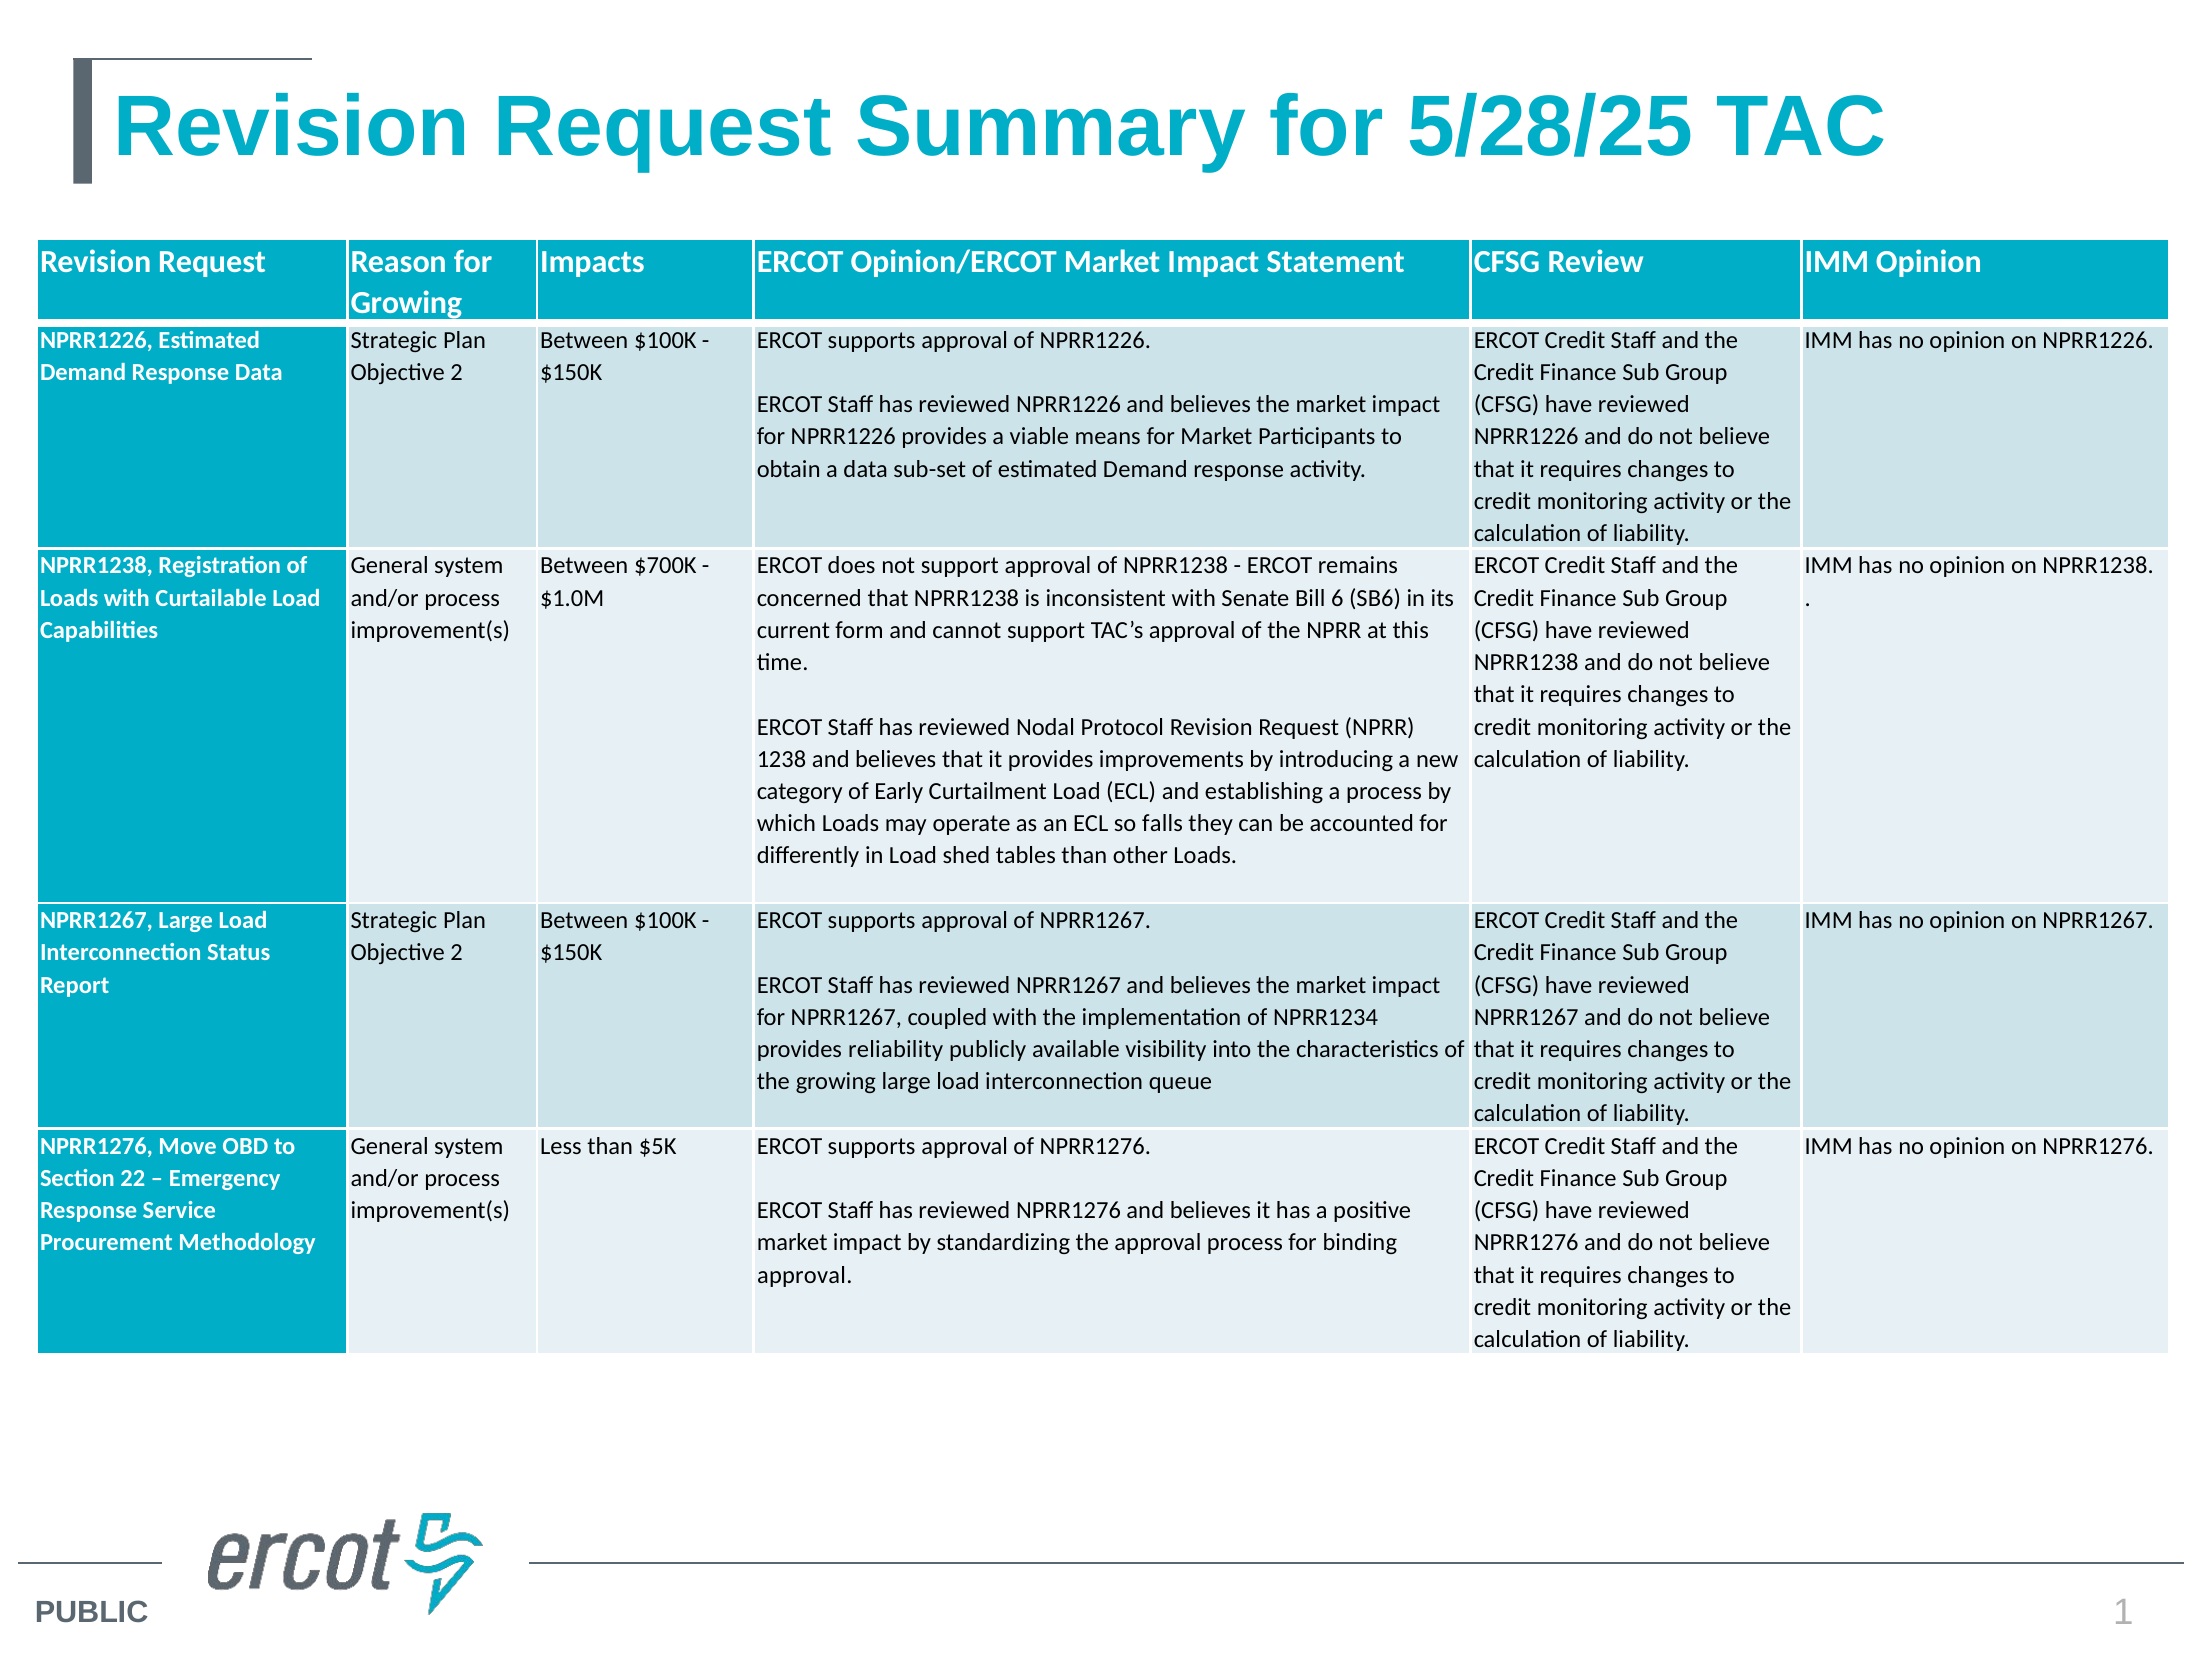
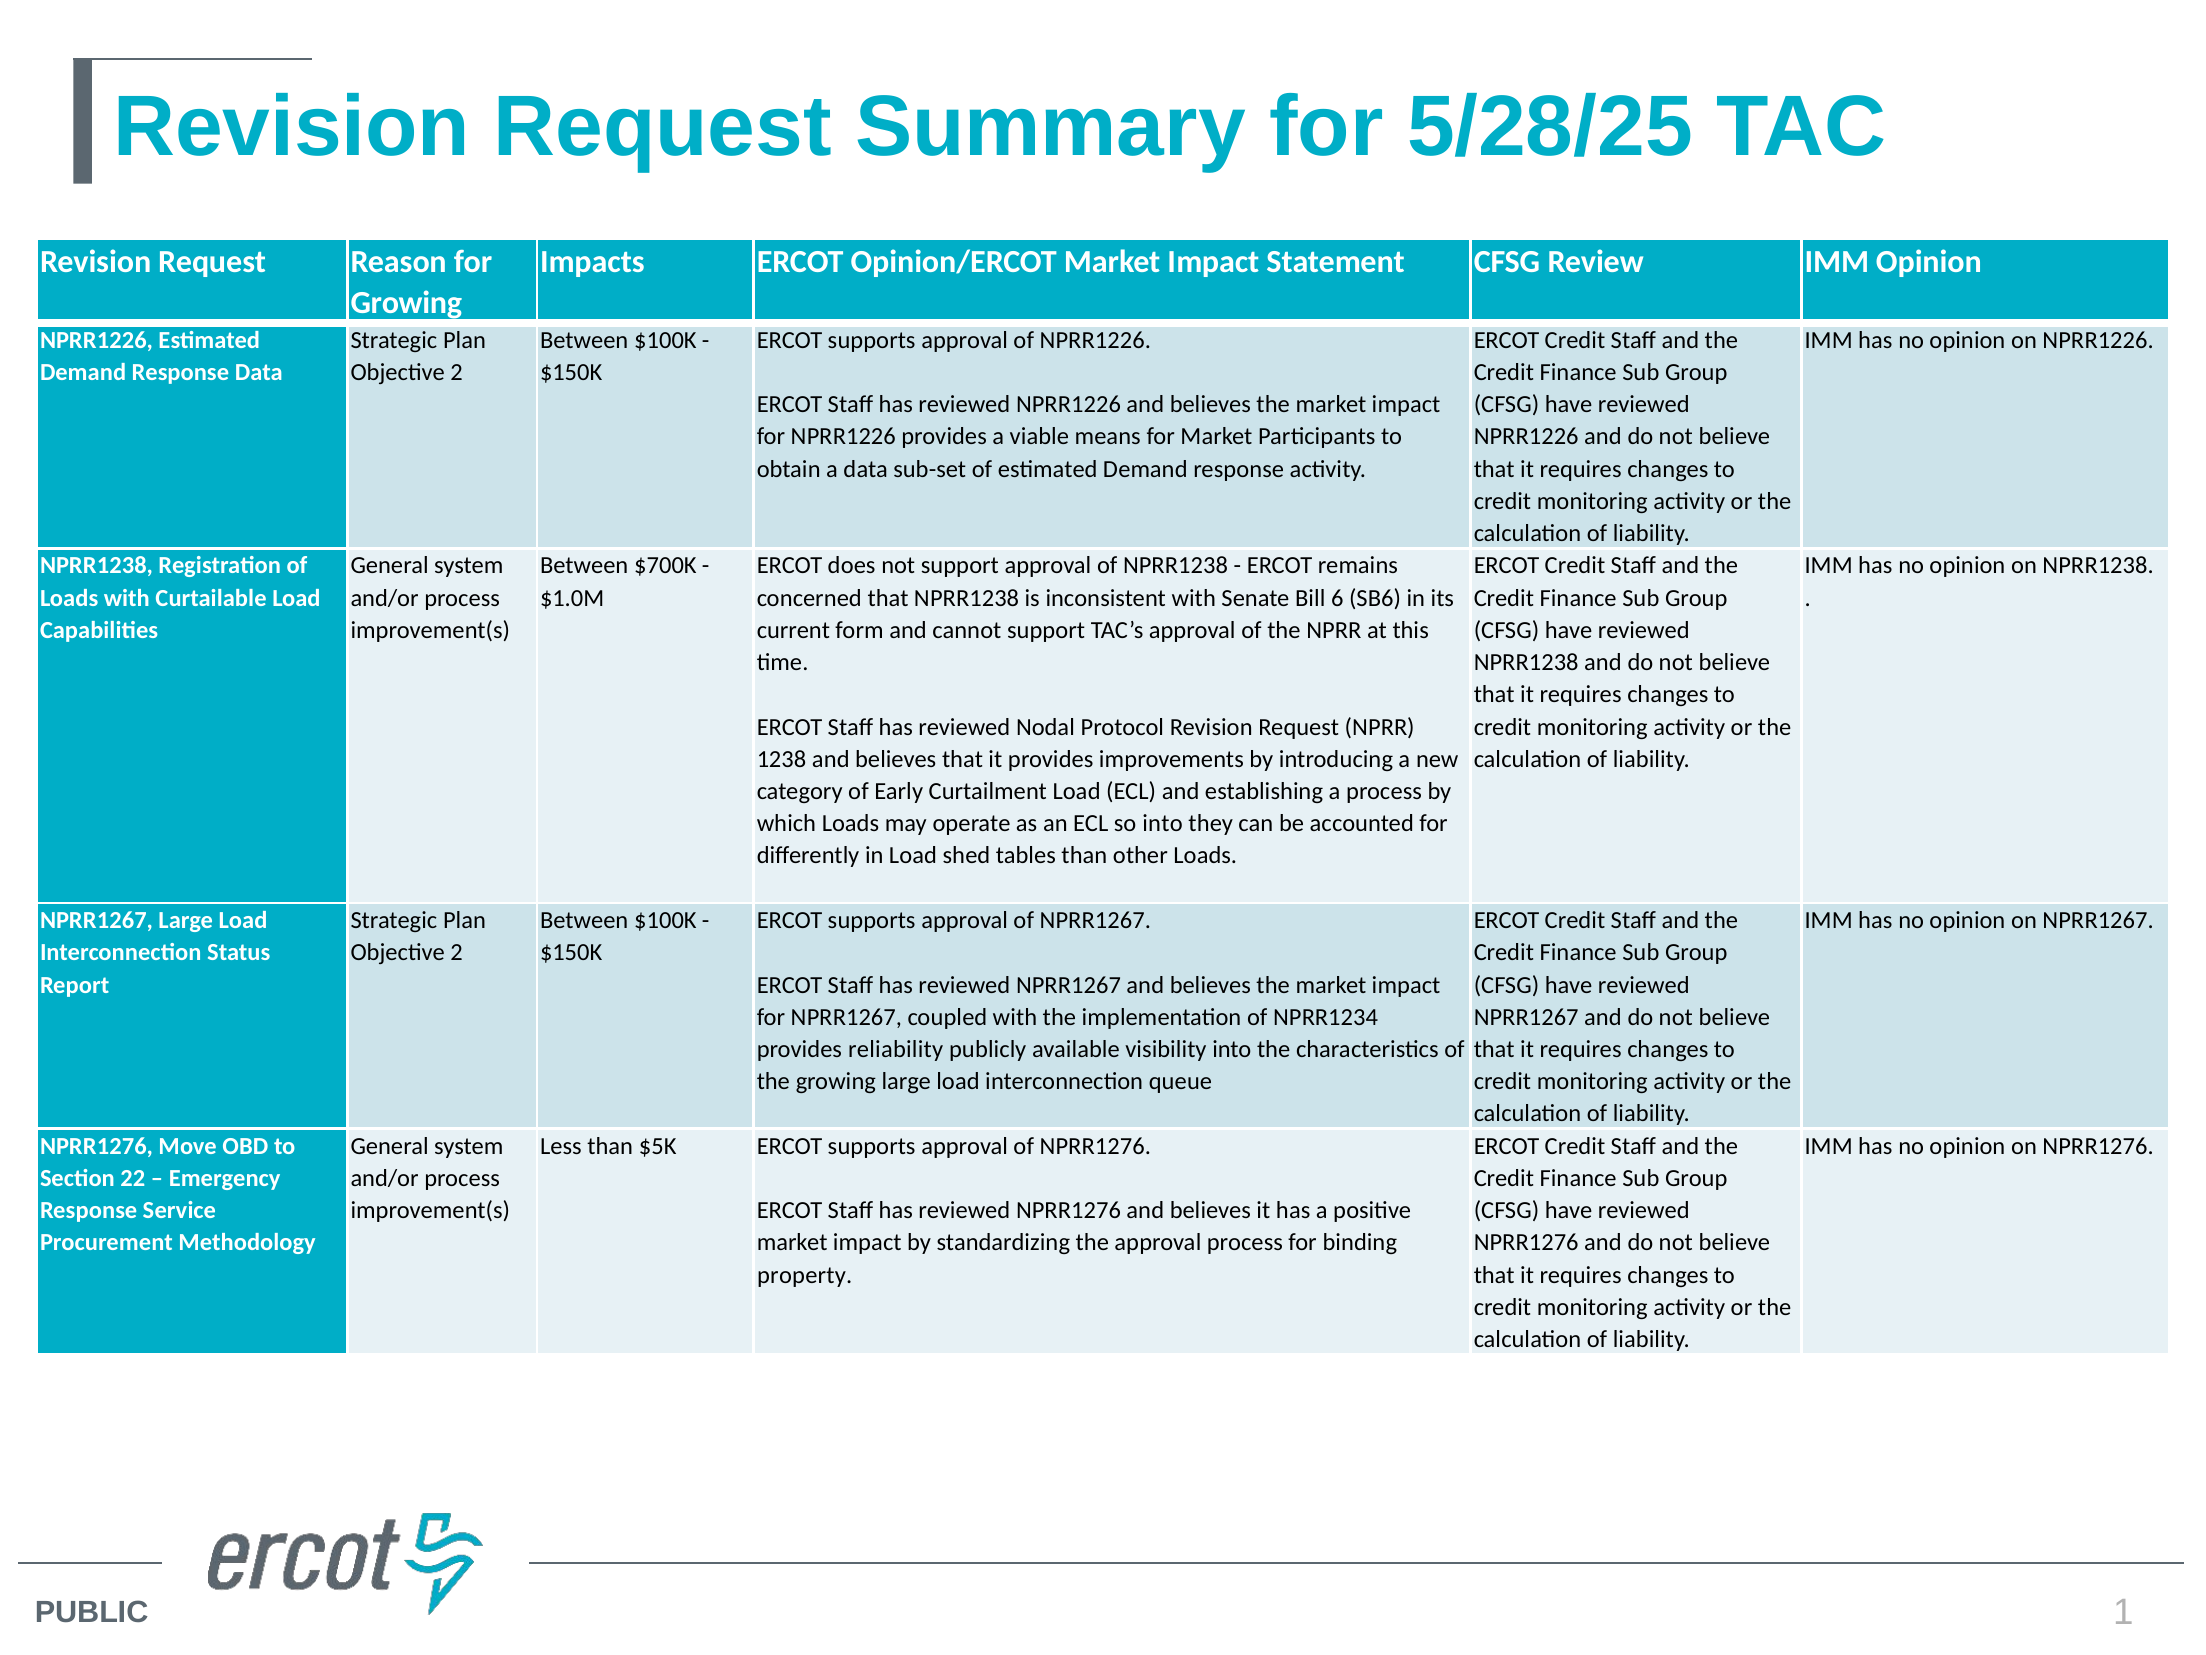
so falls: falls -> into
approval at (805, 1275): approval -> property
